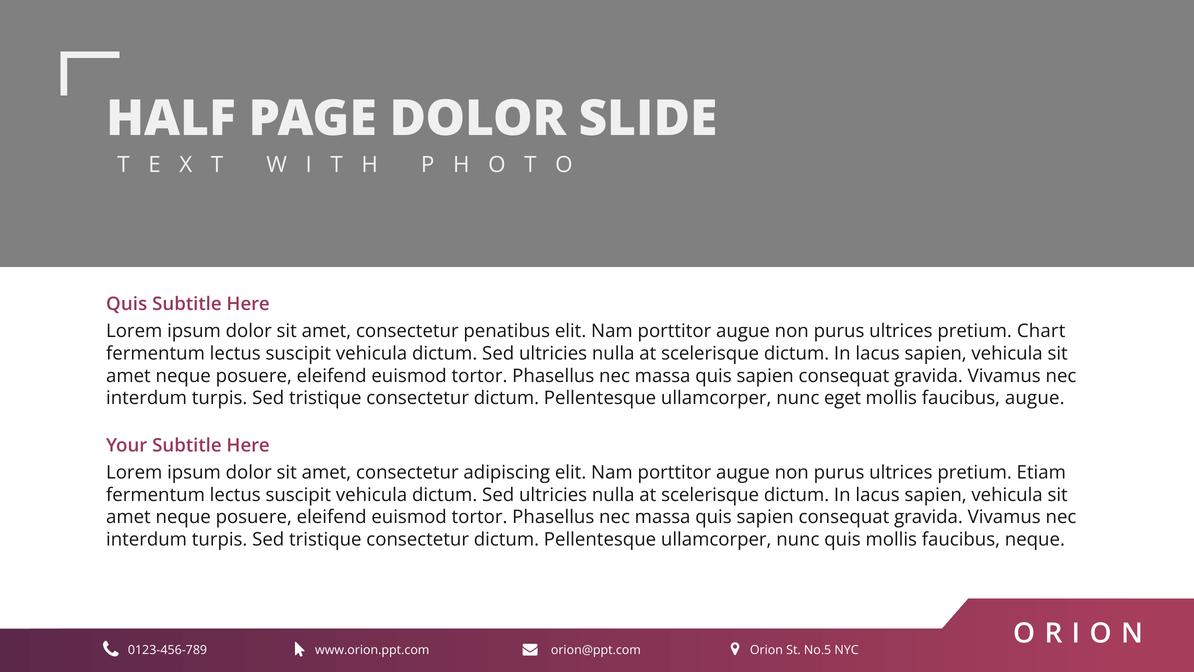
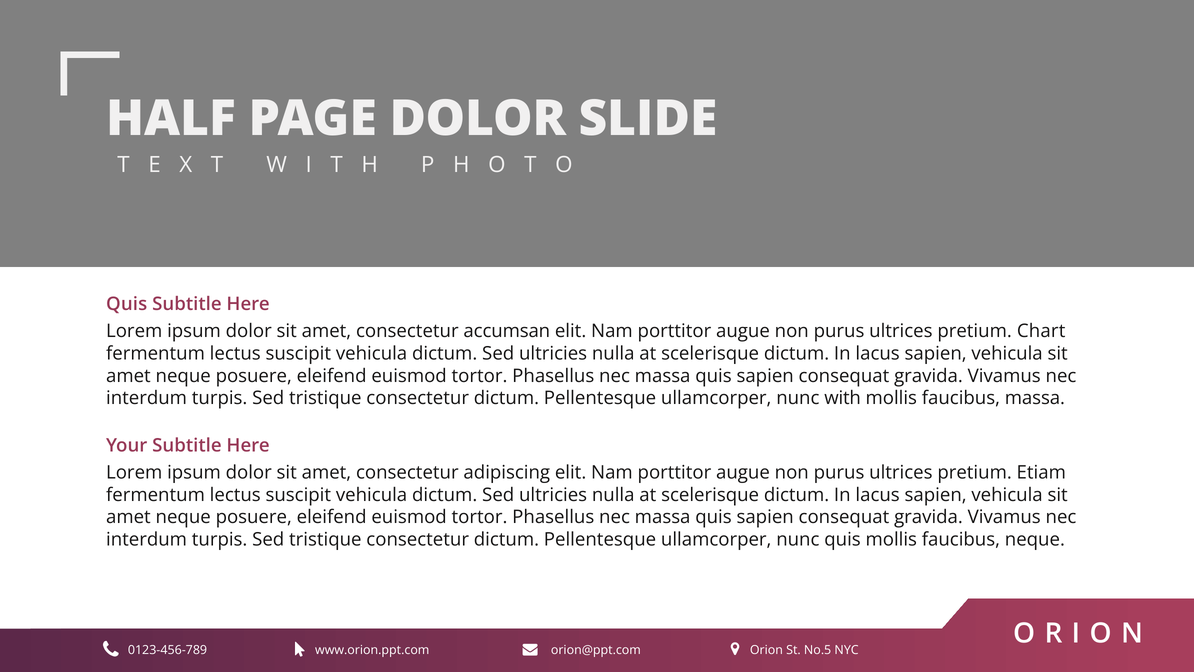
penatibus: penatibus -> accumsan
eget: eget -> with
faucibus augue: augue -> massa
